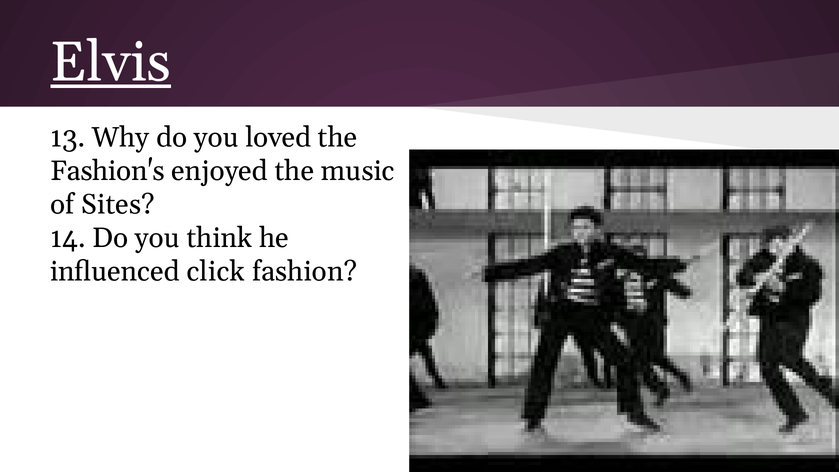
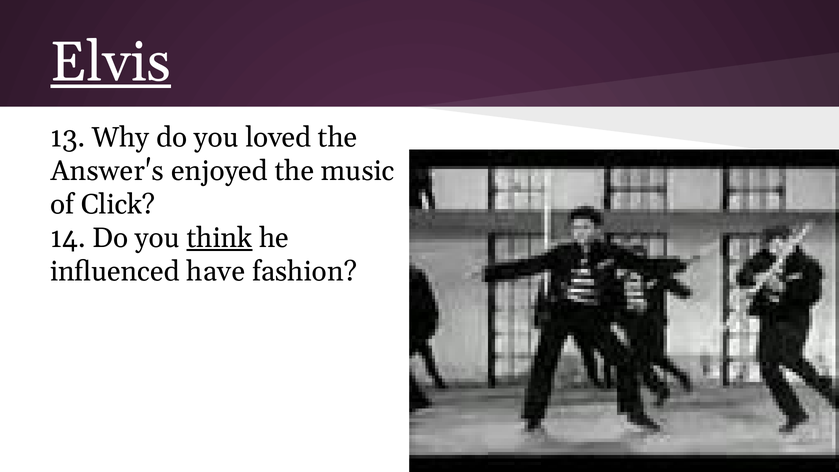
Fashion's: Fashion's -> Answer's
Sites: Sites -> Click
think underline: none -> present
click: click -> have
